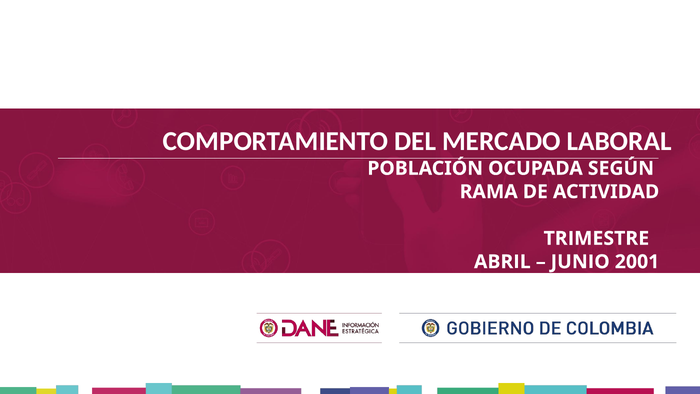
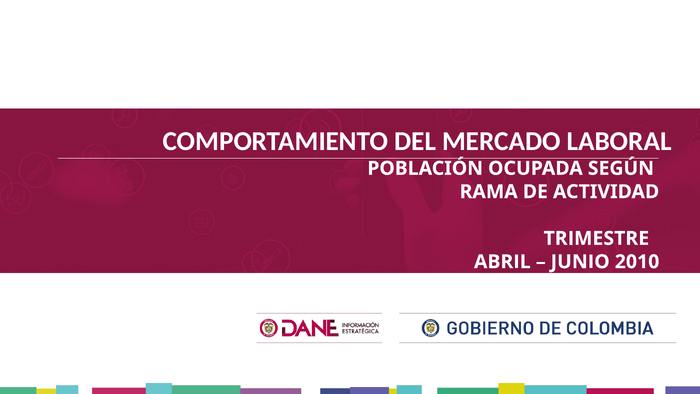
2001: 2001 -> 2010
